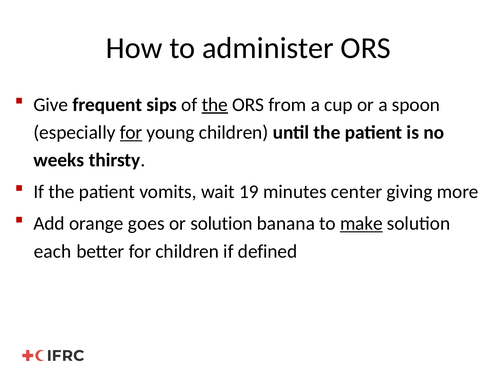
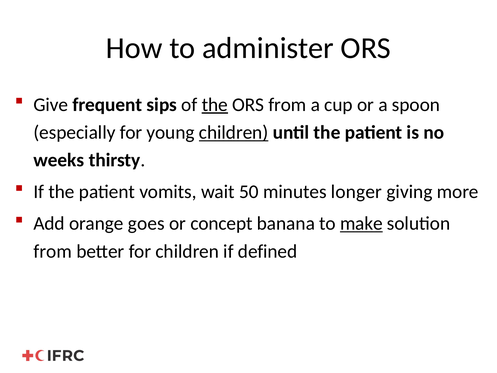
for at (131, 132) underline: present -> none
children at (234, 132) underline: none -> present
19: 19 -> 50
center: center -> longer
or solution: solution -> concept
each at (53, 251): each -> from
